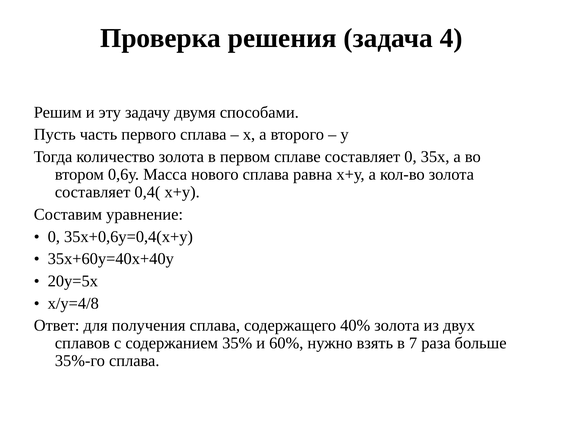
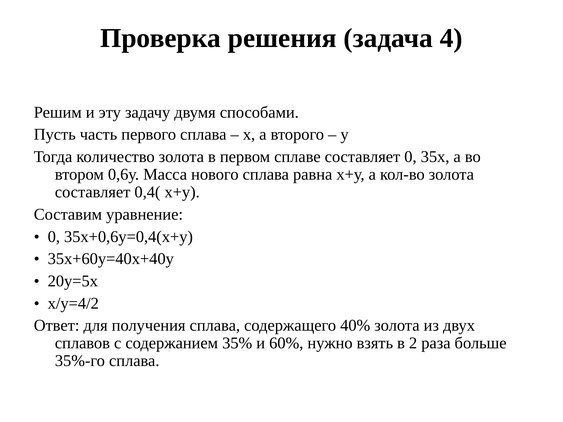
х/у=4/8: х/у=4/8 -> х/у=4/2
7: 7 -> 2
